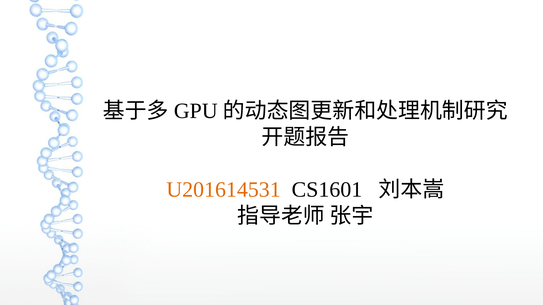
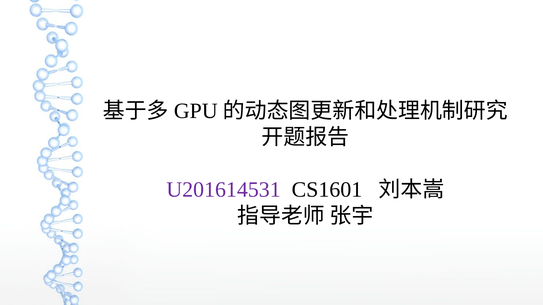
U201614531 colour: orange -> purple
